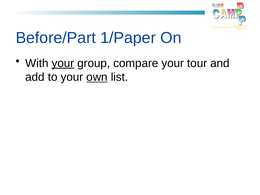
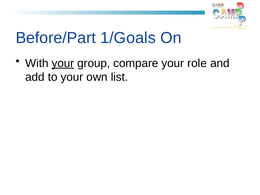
1/Paper: 1/Paper -> 1/Goals
tour: tour -> role
own underline: present -> none
